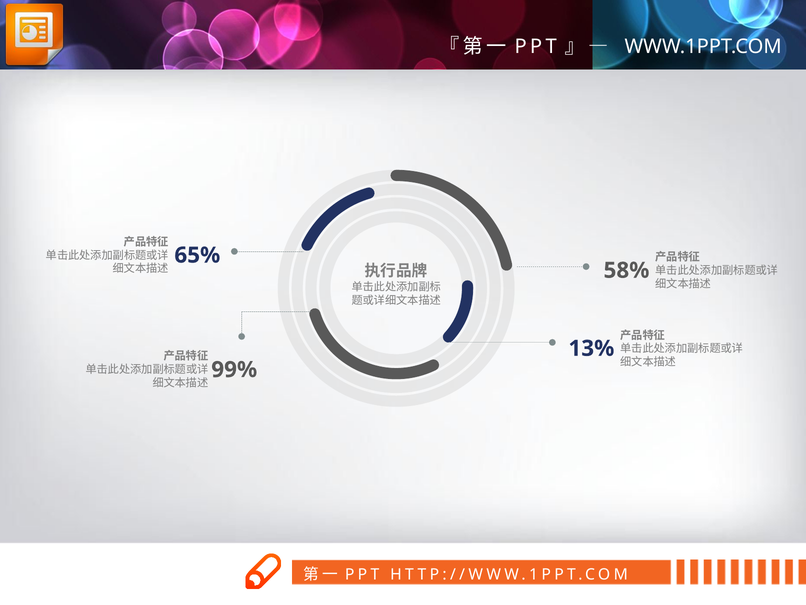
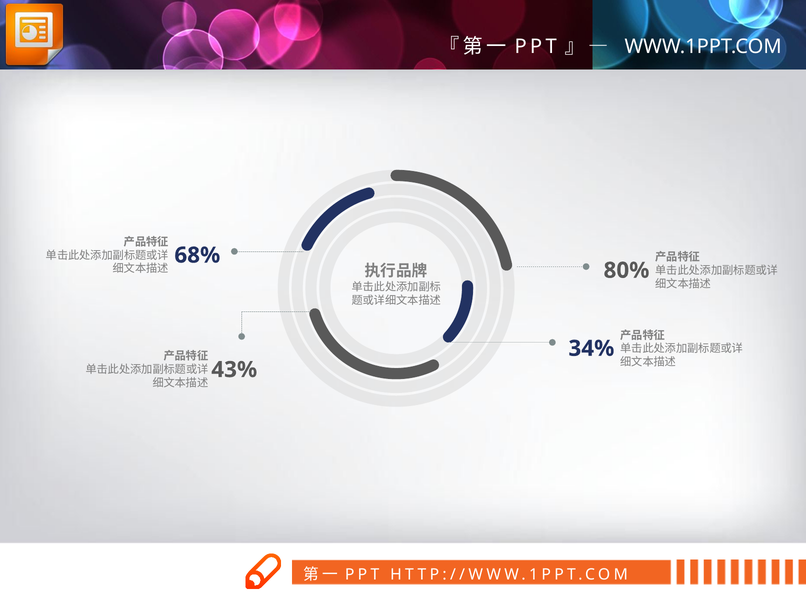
65%: 65% -> 68%
58%: 58% -> 80%
13%: 13% -> 34%
99%: 99% -> 43%
